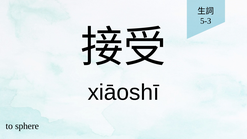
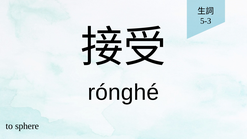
xiāoshī: xiāoshī -> rónghé
